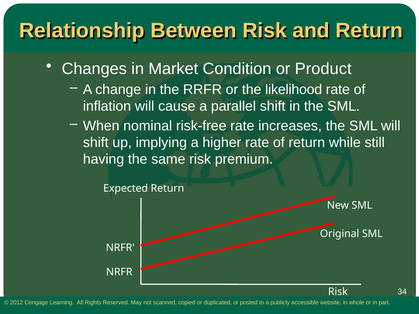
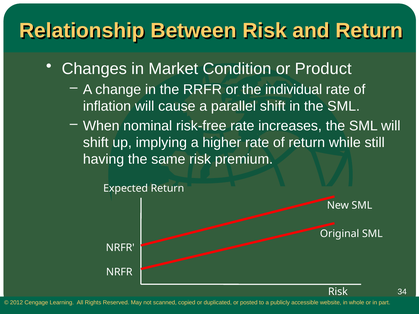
likelihood: likelihood -> individual
